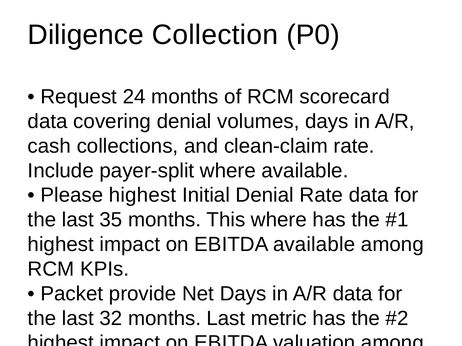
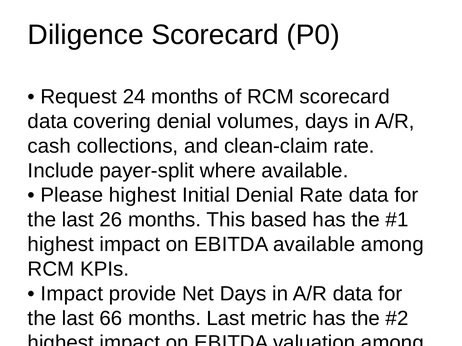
Diligence Collection: Collection -> Scorecard
35: 35 -> 26
This where: where -> based
Packet at (72, 294): Packet -> Impact
32: 32 -> 66
